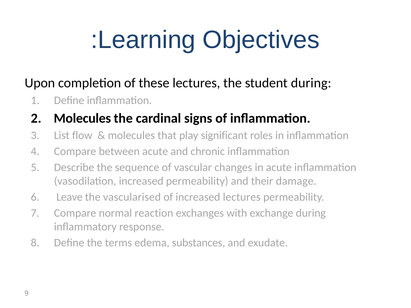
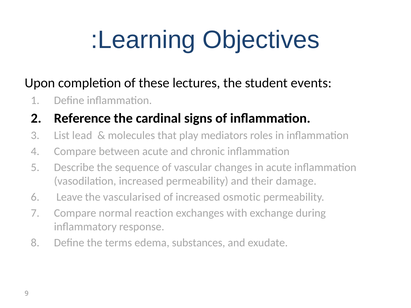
student during: during -> events
Molecules at (82, 118): Molecules -> Reference
flow: flow -> lead
significant: significant -> mediators
increased lectures: lectures -> osmotic
